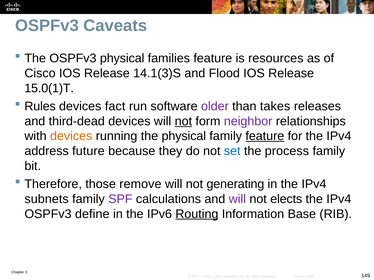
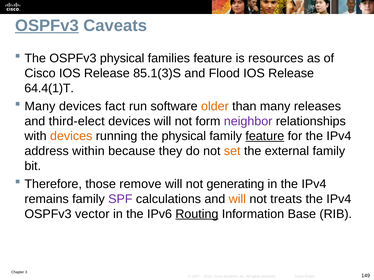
OSPFv3 at (47, 26) underline: none -> present
14.1(3)S: 14.1(3)S -> 85.1(3)S
15.0(1)T: 15.0(1)T -> 64.4(1)T
Rules at (40, 106): Rules -> Many
older colour: purple -> orange
than takes: takes -> many
third-dead: third-dead -> third-elect
not at (183, 121) underline: present -> none
future: future -> within
set colour: blue -> orange
process: process -> external
subnets: subnets -> remains
will at (237, 199) colour: purple -> orange
elects: elects -> treats
define: define -> vector
